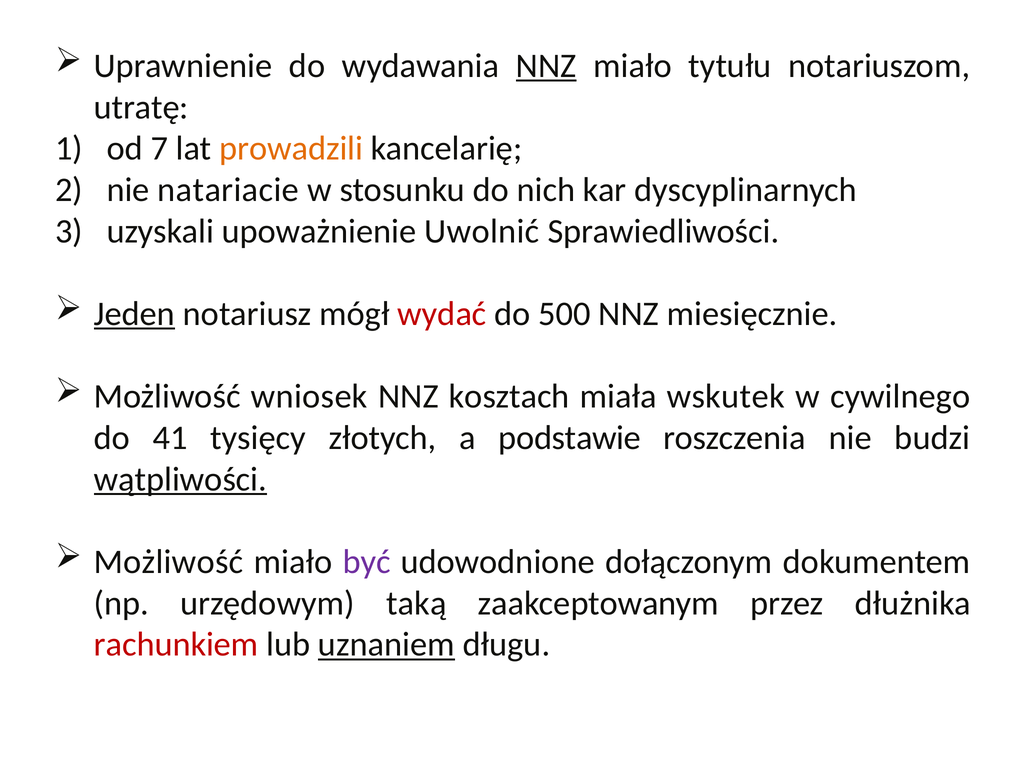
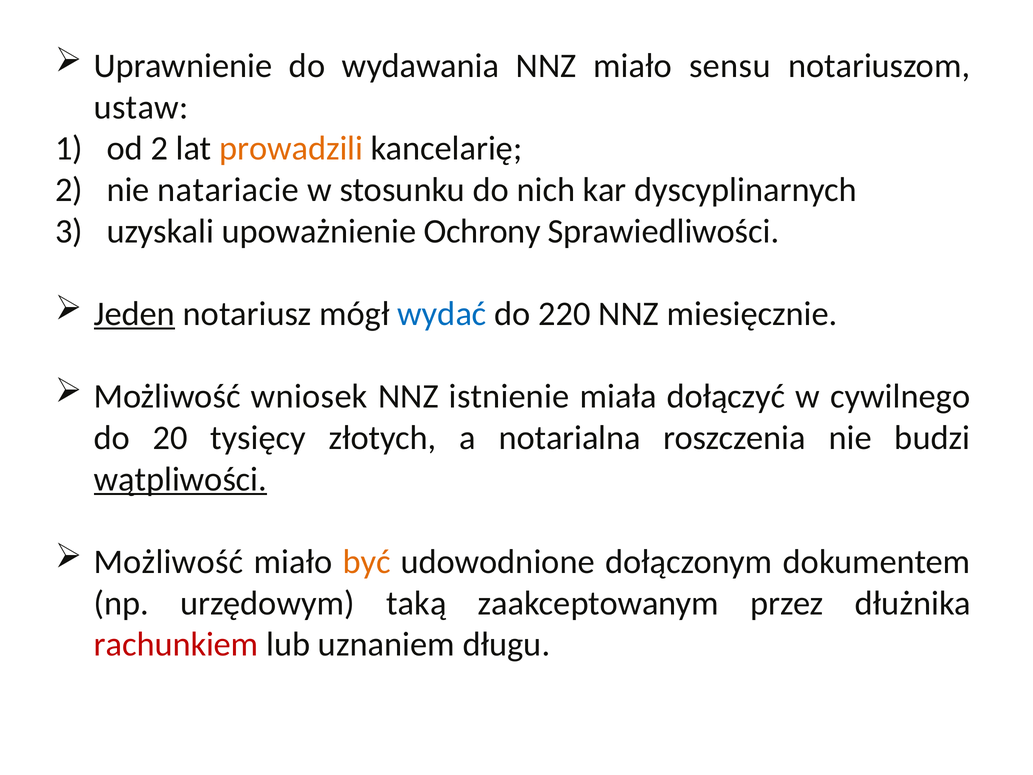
NNZ at (546, 66) underline: present -> none
tytułu: tytułu -> sensu
utratę: utratę -> ustaw
od 7: 7 -> 2
Uwolnić: Uwolnić -> Ochrony
wydać colour: red -> blue
500: 500 -> 220
kosztach: kosztach -> istnienie
wskutek: wskutek -> dołączyć
41: 41 -> 20
podstawie: podstawie -> notarialna
być colour: purple -> orange
uznaniem underline: present -> none
